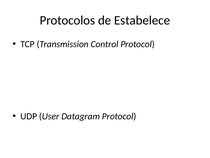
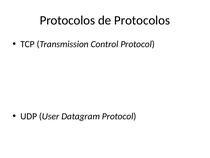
de Estabelece: Estabelece -> Protocolos
